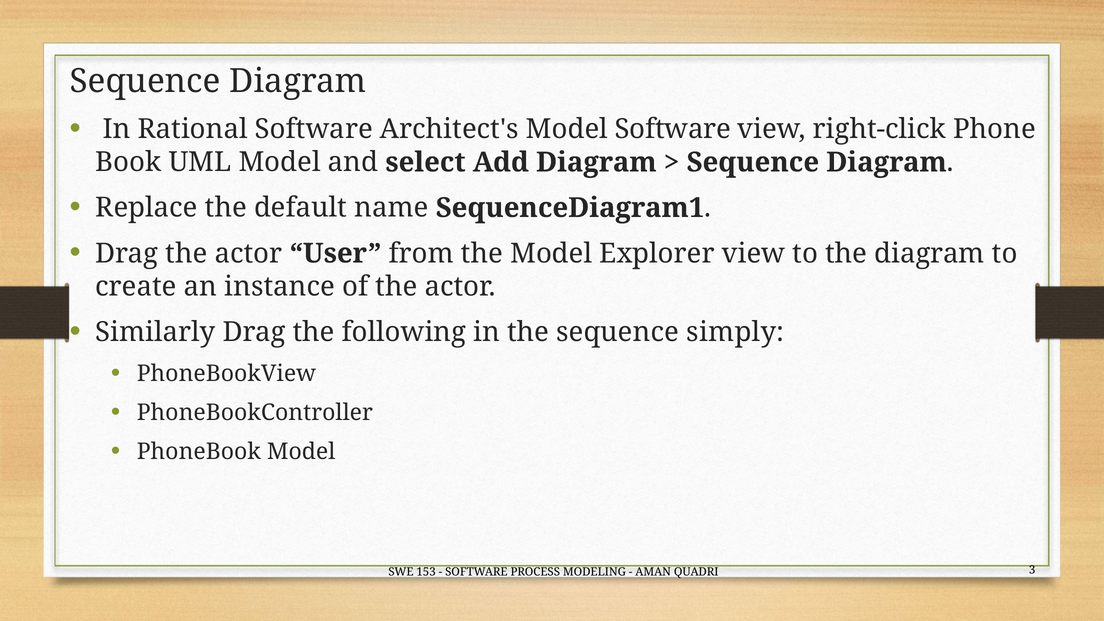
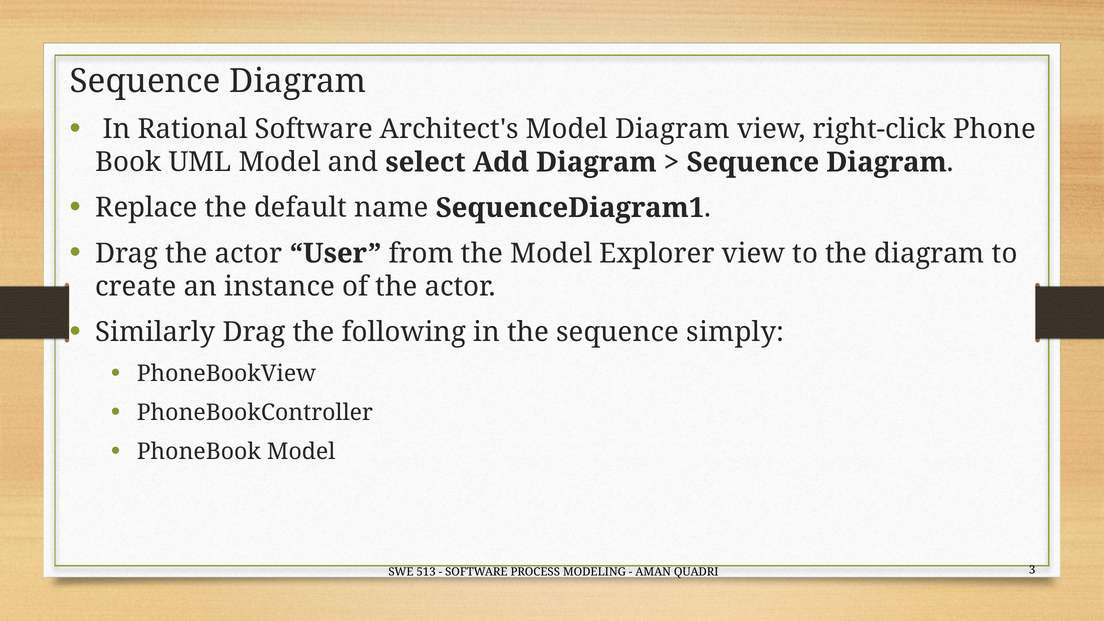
Model Software: Software -> Diagram
153: 153 -> 513
